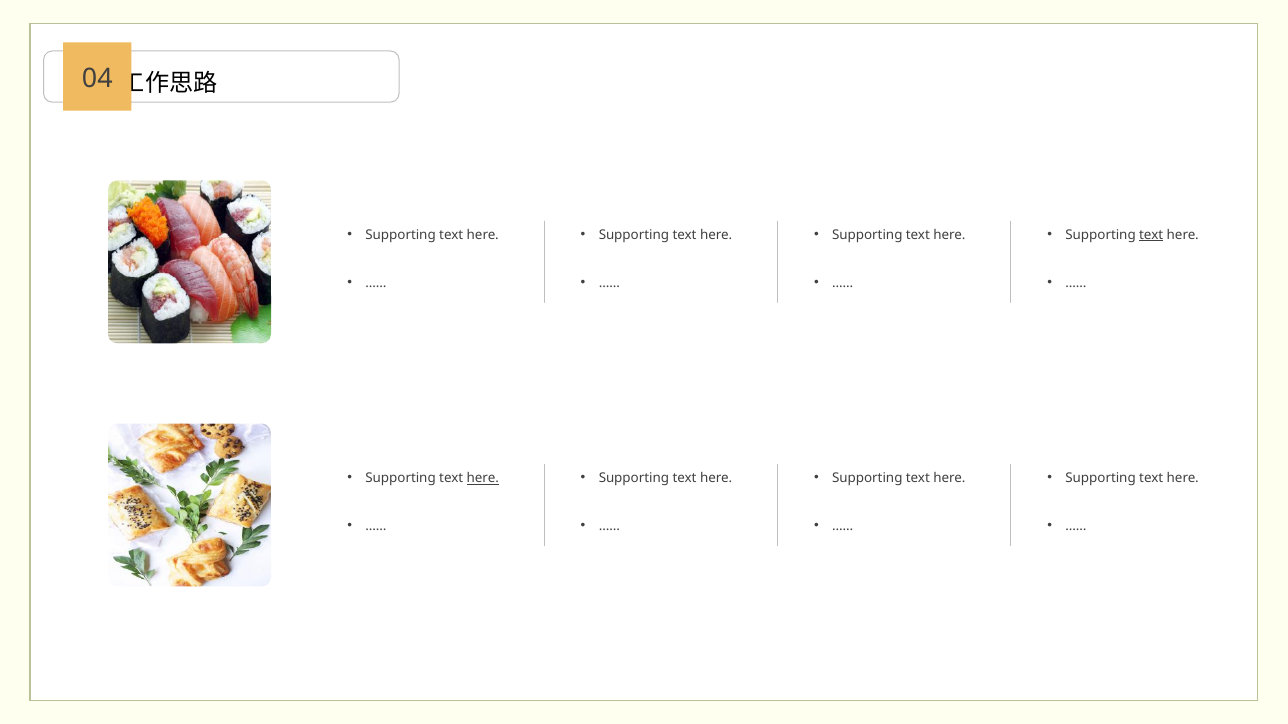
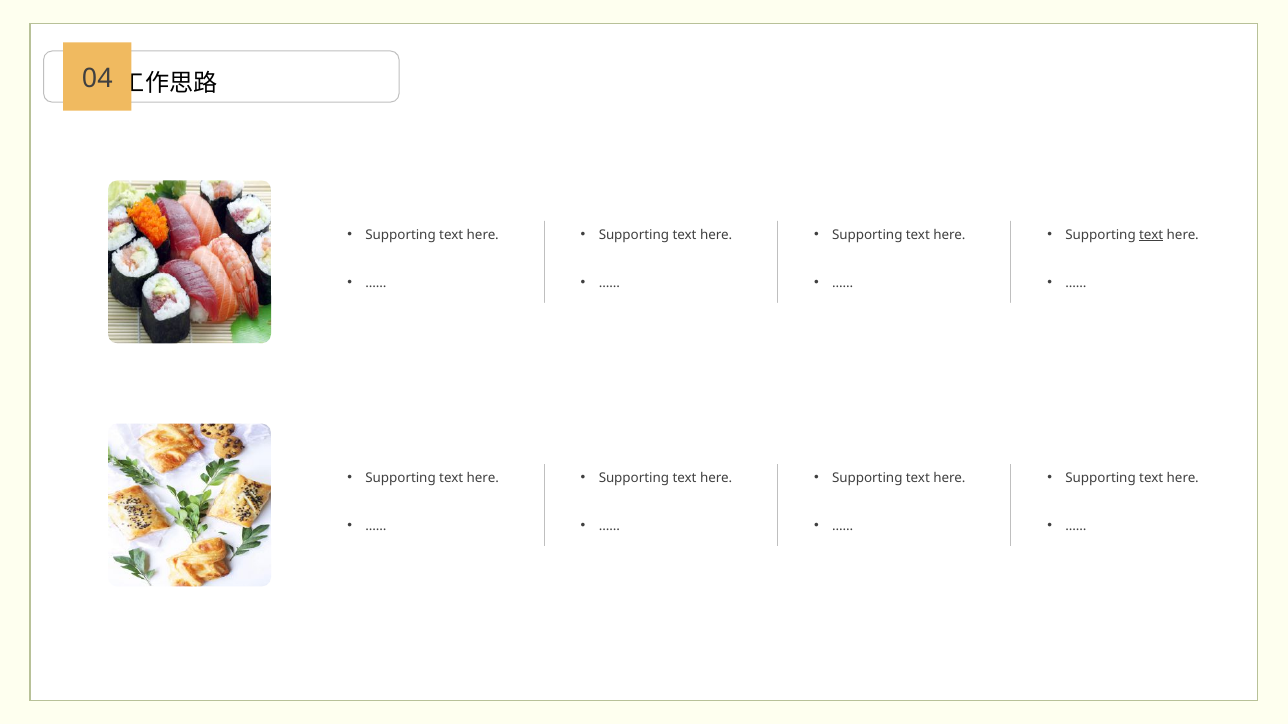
here at (483, 478) underline: present -> none
